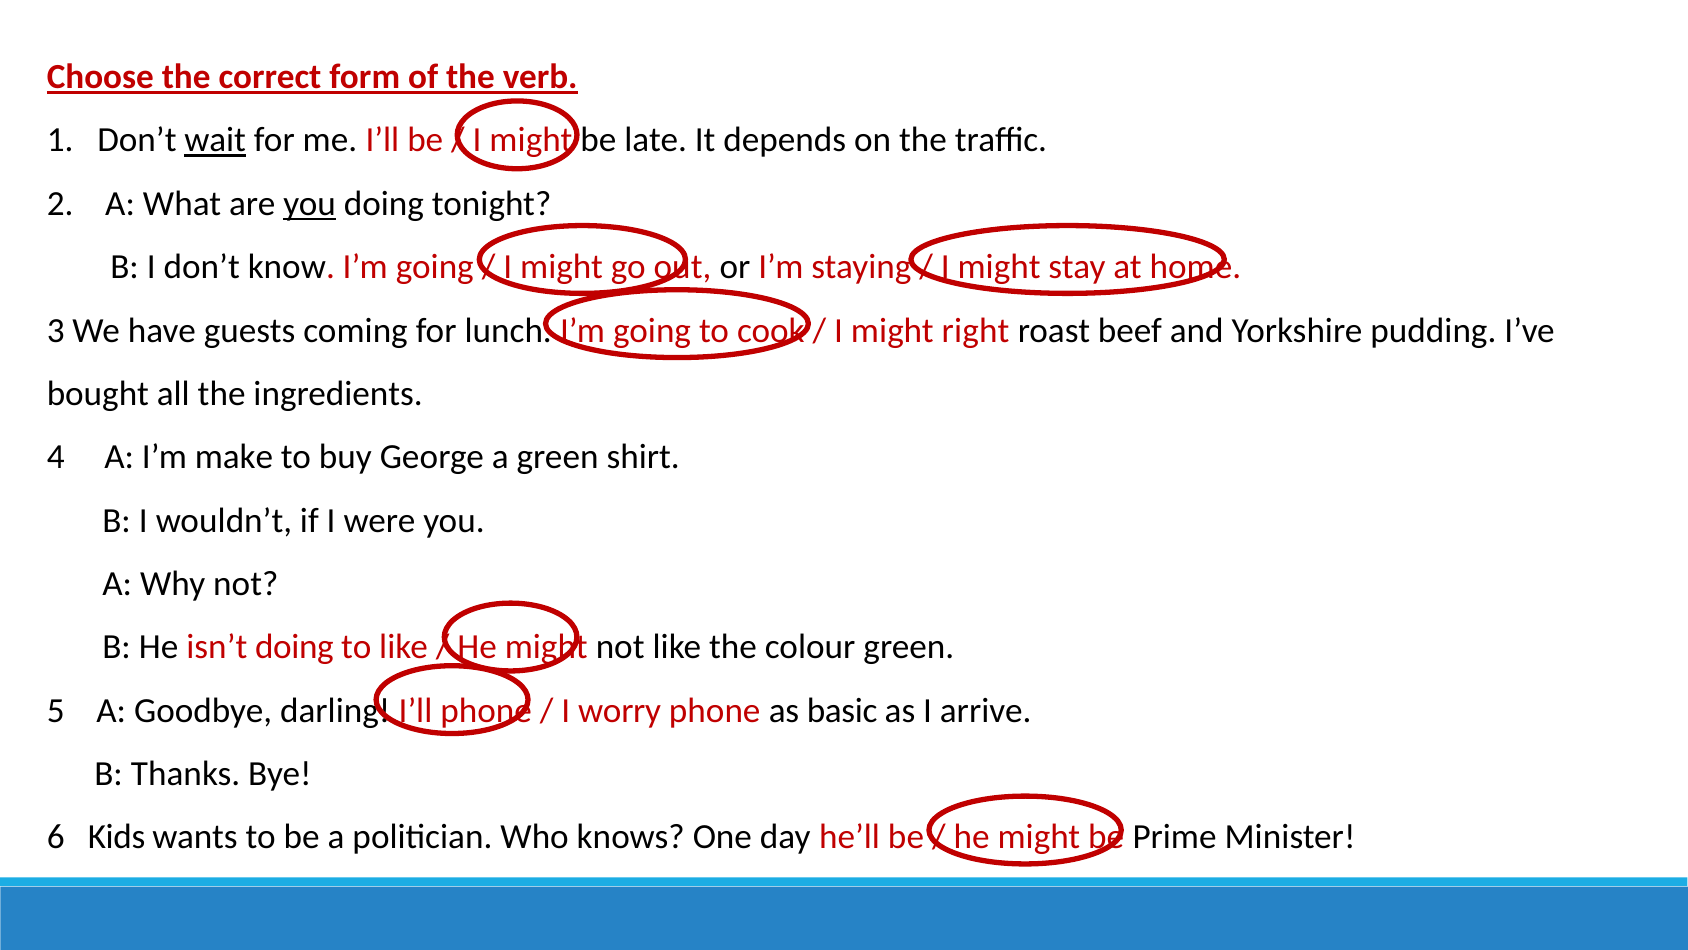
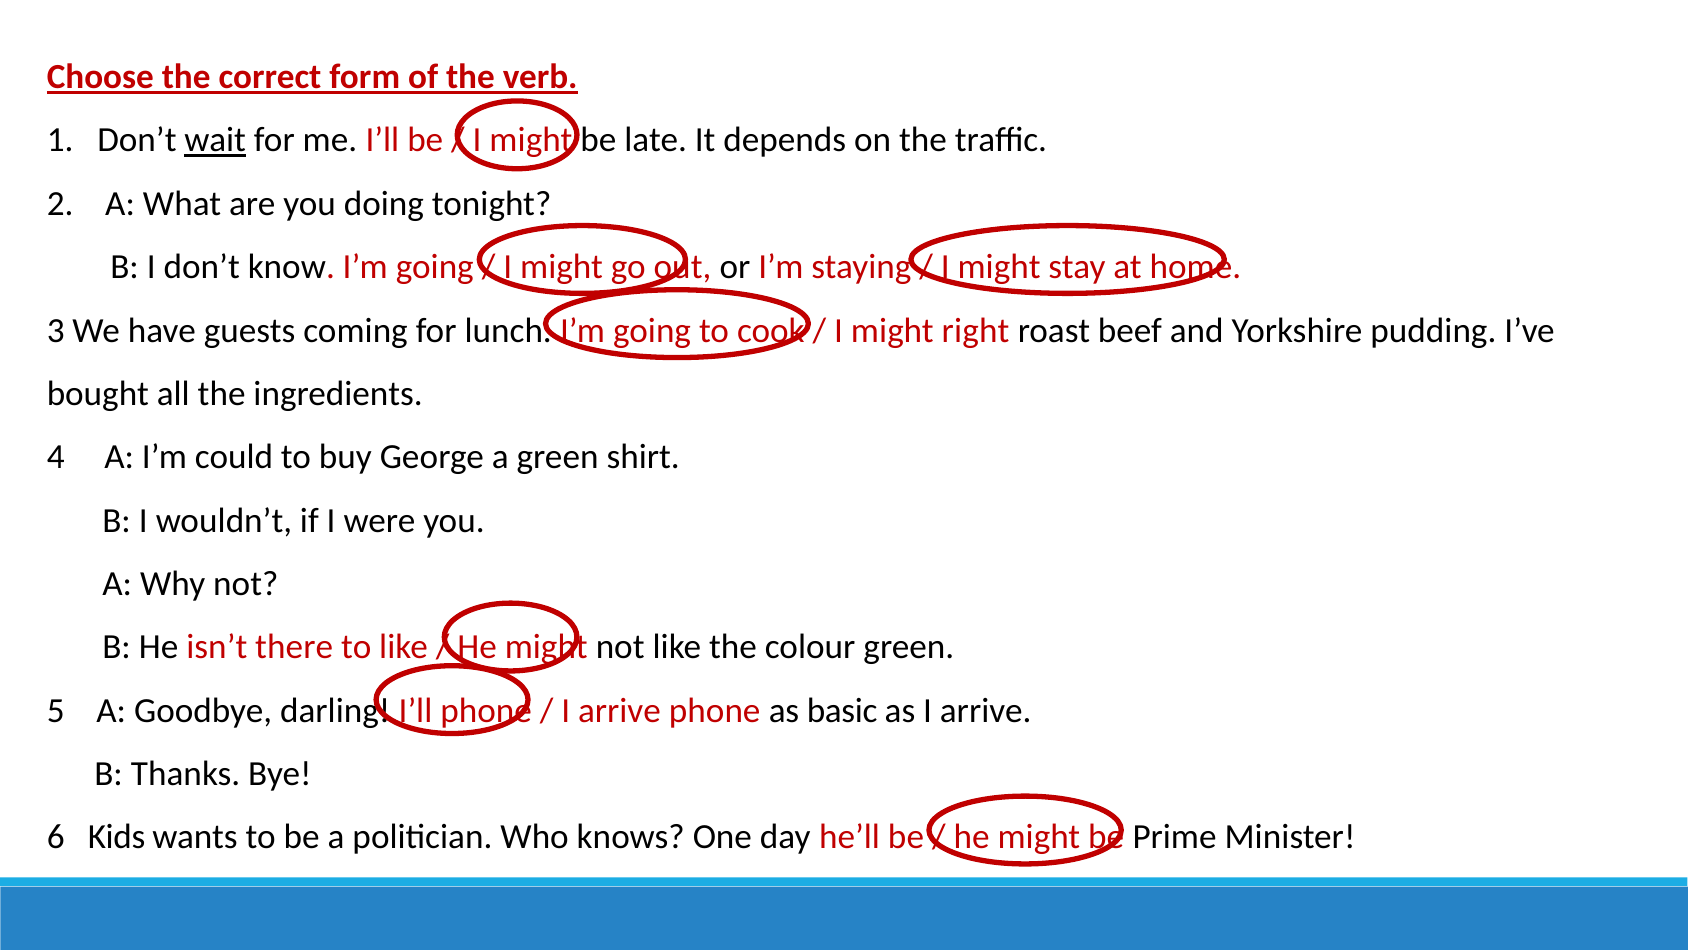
you at (310, 204) underline: present -> none
make: make -> could
isn’t doing: doing -> there
worry at (620, 710): worry -> arrive
